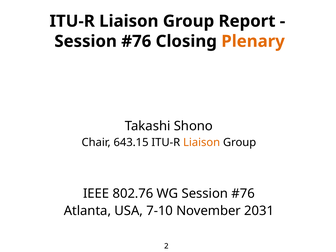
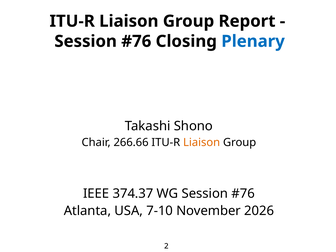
Plenary colour: orange -> blue
643.15: 643.15 -> 266.66
802.76: 802.76 -> 374.37
2031: 2031 -> 2026
